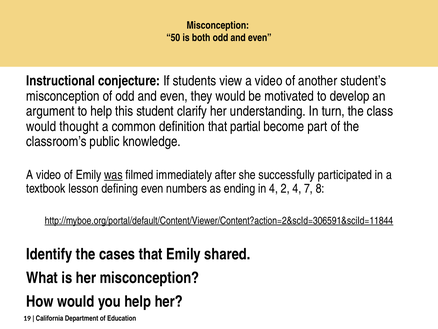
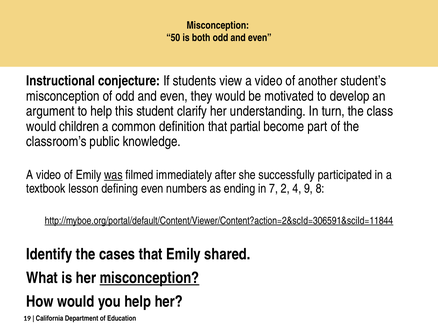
thought: thought -> children
in 4: 4 -> 7
7: 7 -> 9
misconception at (149, 278) underline: none -> present
